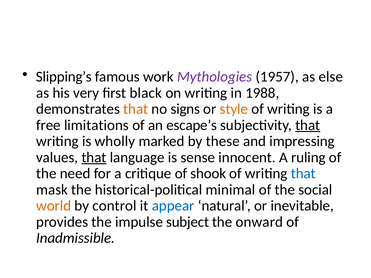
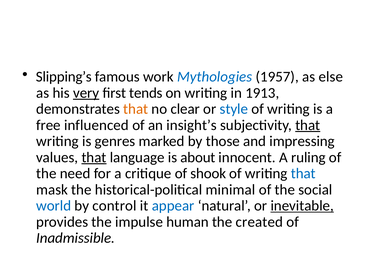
Mythologies colour: purple -> blue
very underline: none -> present
black: black -> tends
1988: 1988 -> 1913
signs: signs -> clear
style colour: orange -> blue
limitations: limitations -> influenced
escape’s: escape’s -> insight’s
wholly: wholly -> genres
these: these -> those
sense: sense -> about
world colour: orange -> blue
inevitable underline: none -> present
subject: subject -> human
onward: onward -> created
